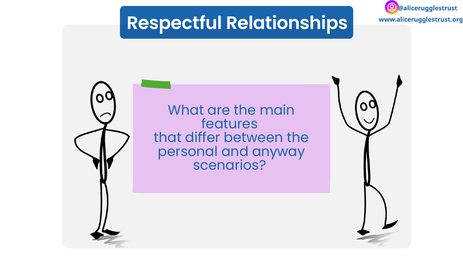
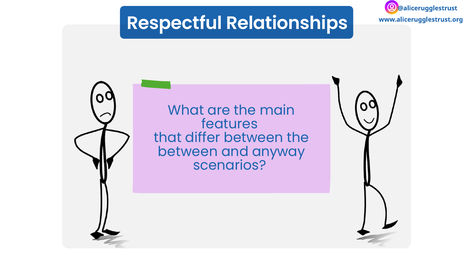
personal at (188, 151): personal -> between
